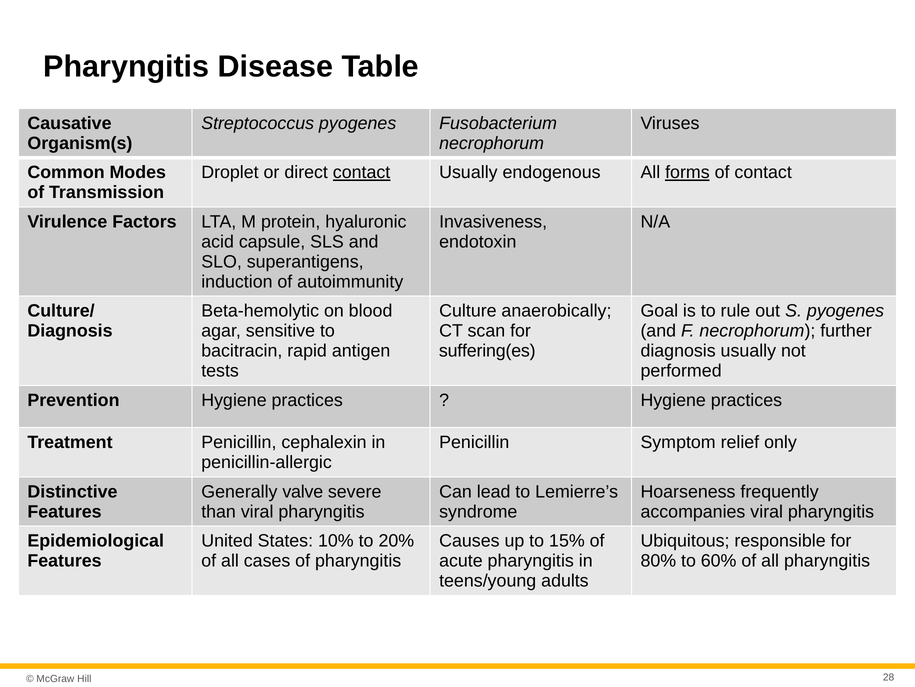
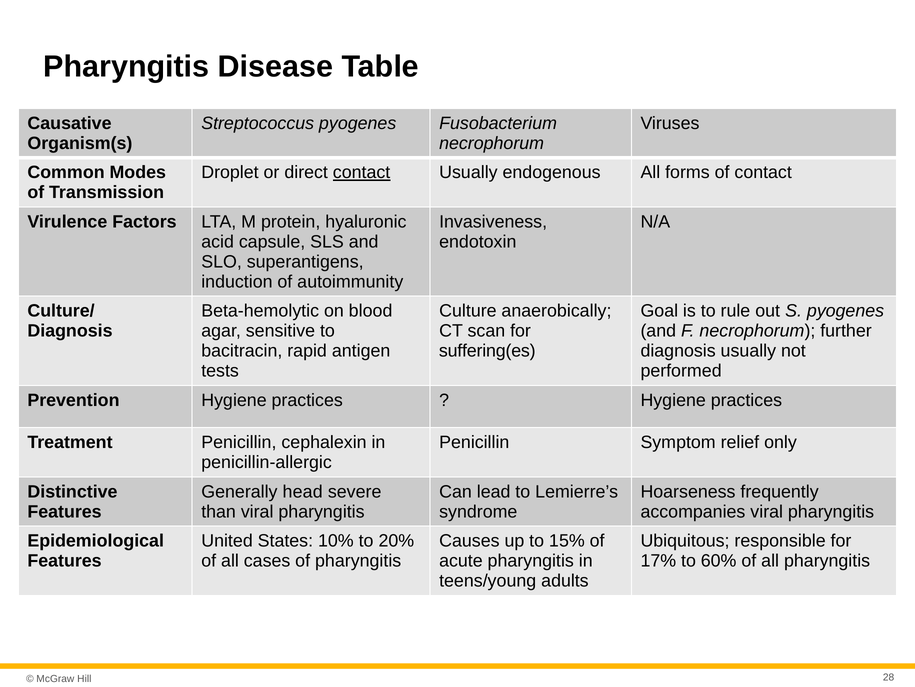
forms underline: present -> none
valve: valve -> head
80%: 80% -> 17%
